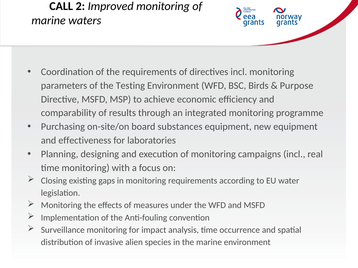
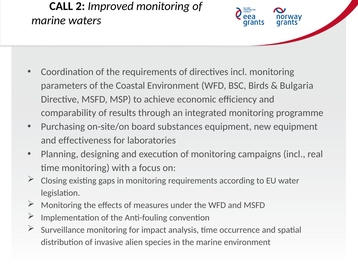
Testing: Testing -> Coastal
Purpose: Purpose -> Bulgaria
